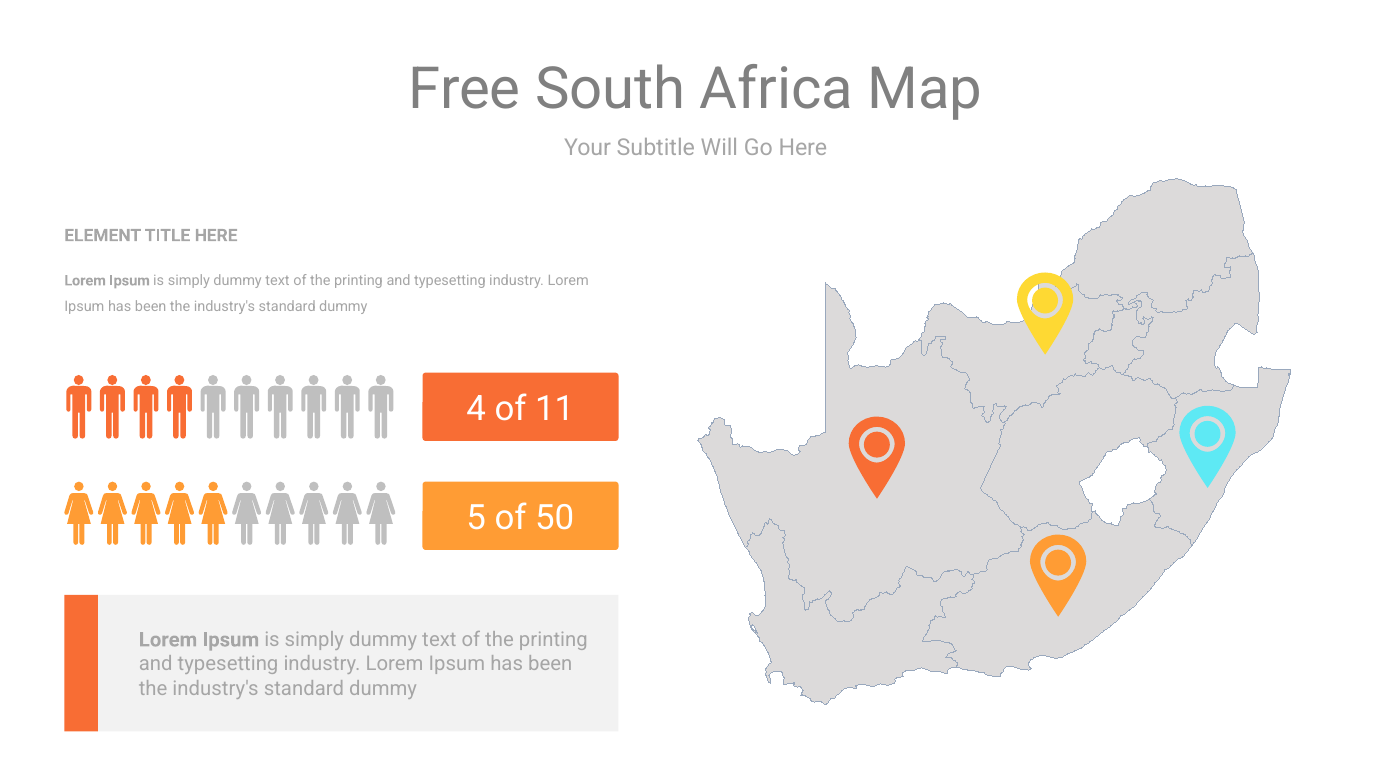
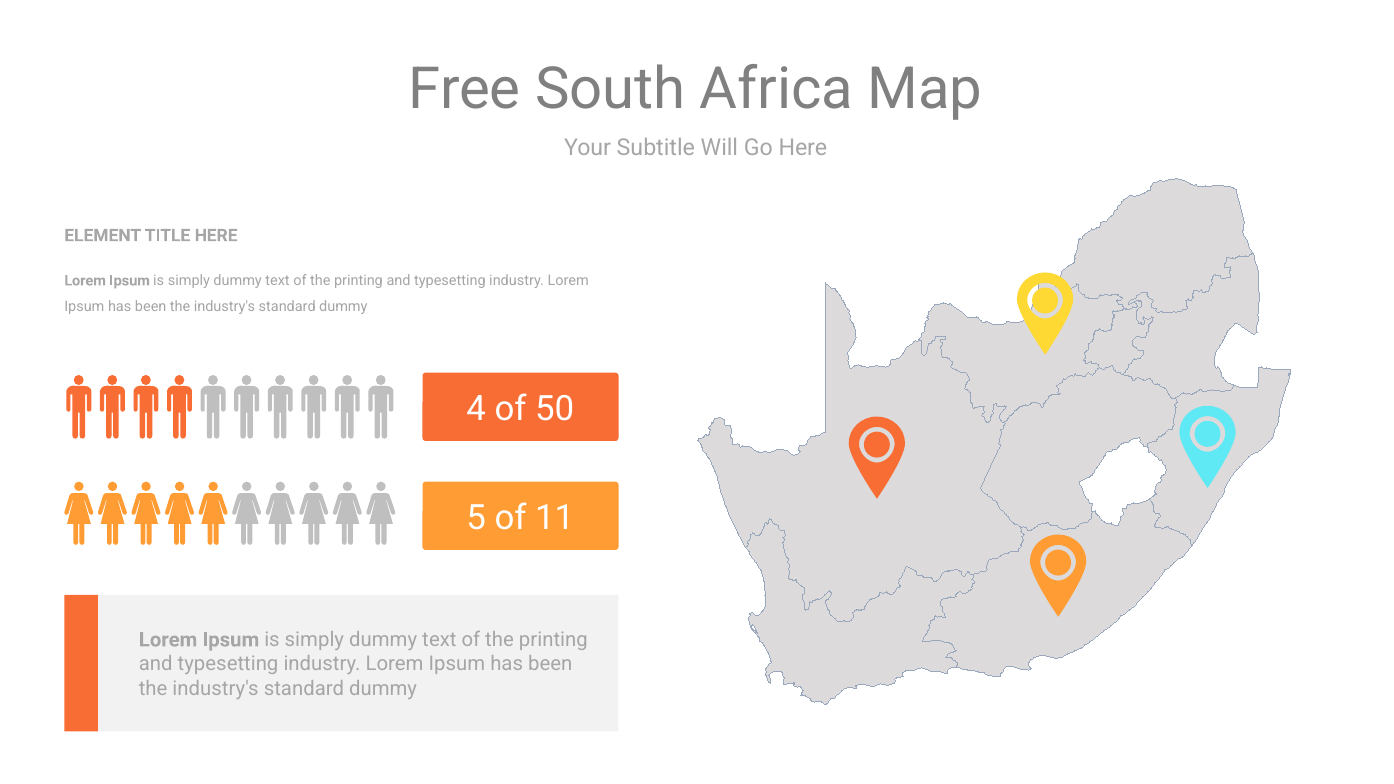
11: 11 -> 50
50: 50 -> 11
